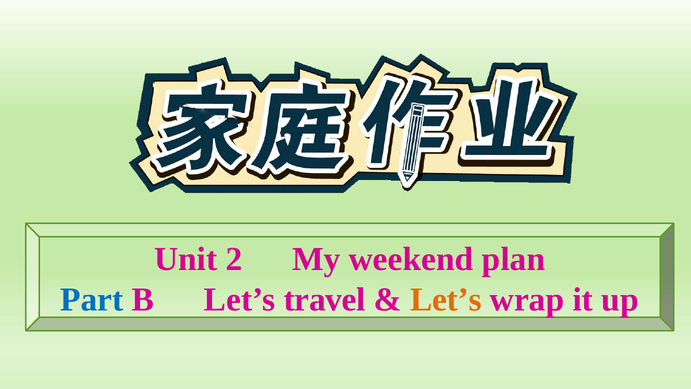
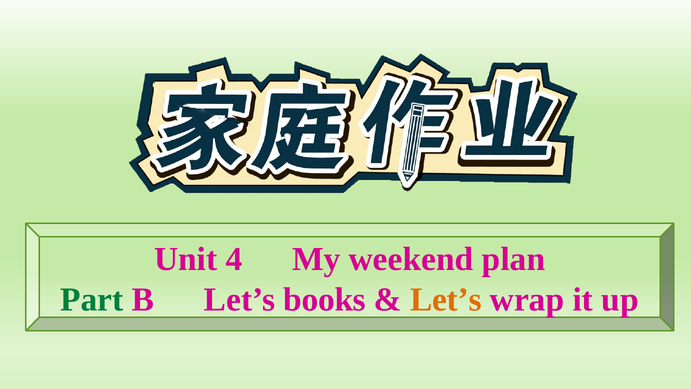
2: 2 -> 4
Part colour: blue -> green
travel: travel -> books
